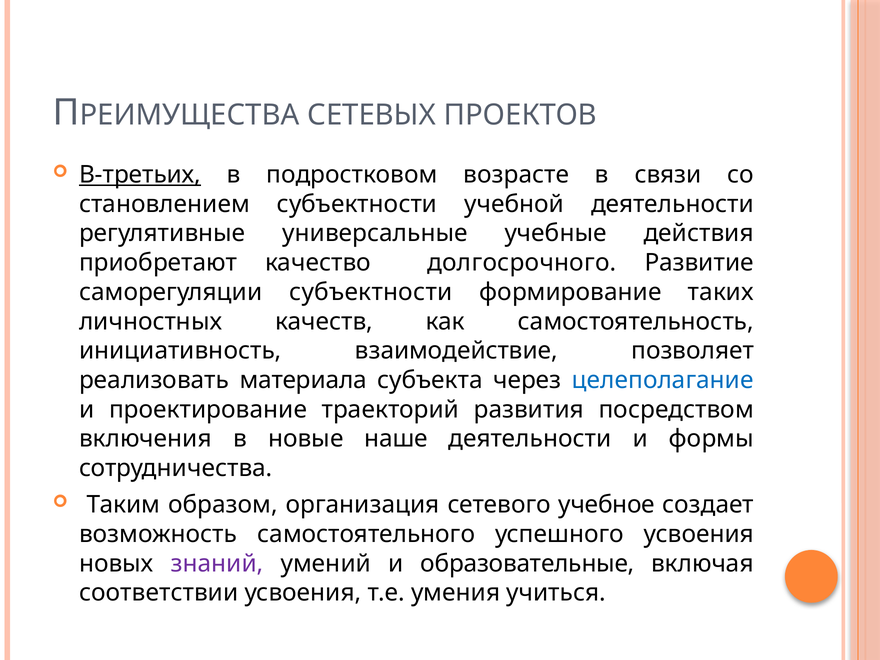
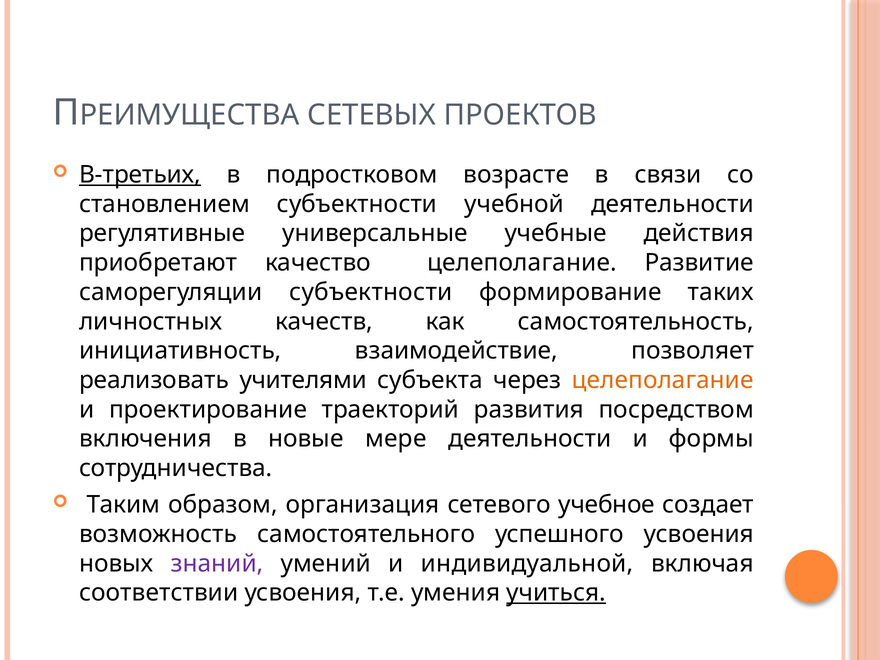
качество долгосрочного: долгосрочного -> целеполагание
материала: материала -> учителями
целеполагание at (663, 380) colour: blue -> orange
наше: наше -> мере
образовательные: образовательные -> индивидуальной
учиться underline: none -> present
